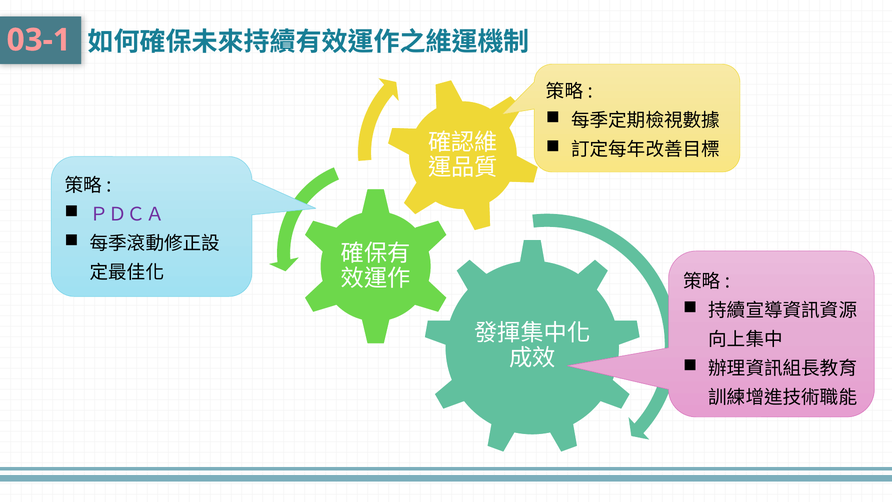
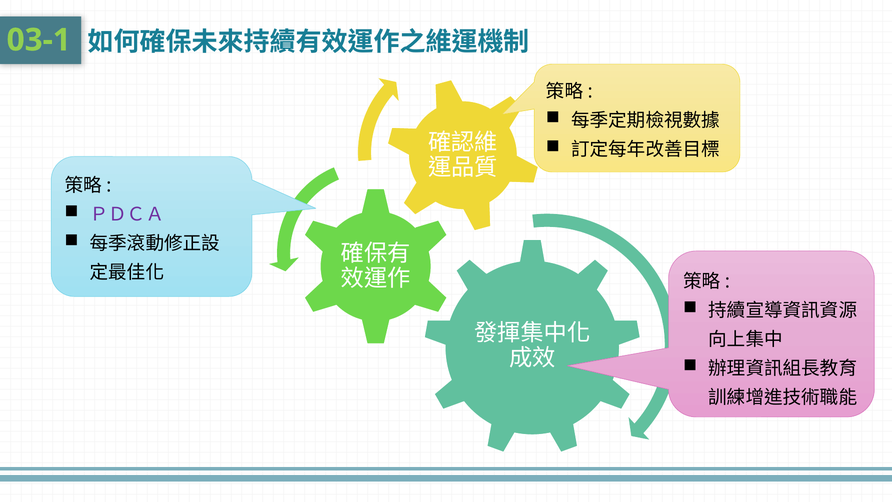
03-1 colour: pink -> light green
